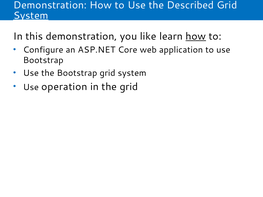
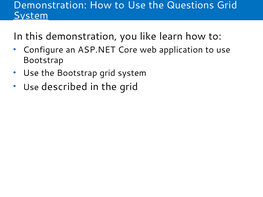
Described: Described -> Questions
how at (196, 36) underline: present -> none
operation: operation -> described
